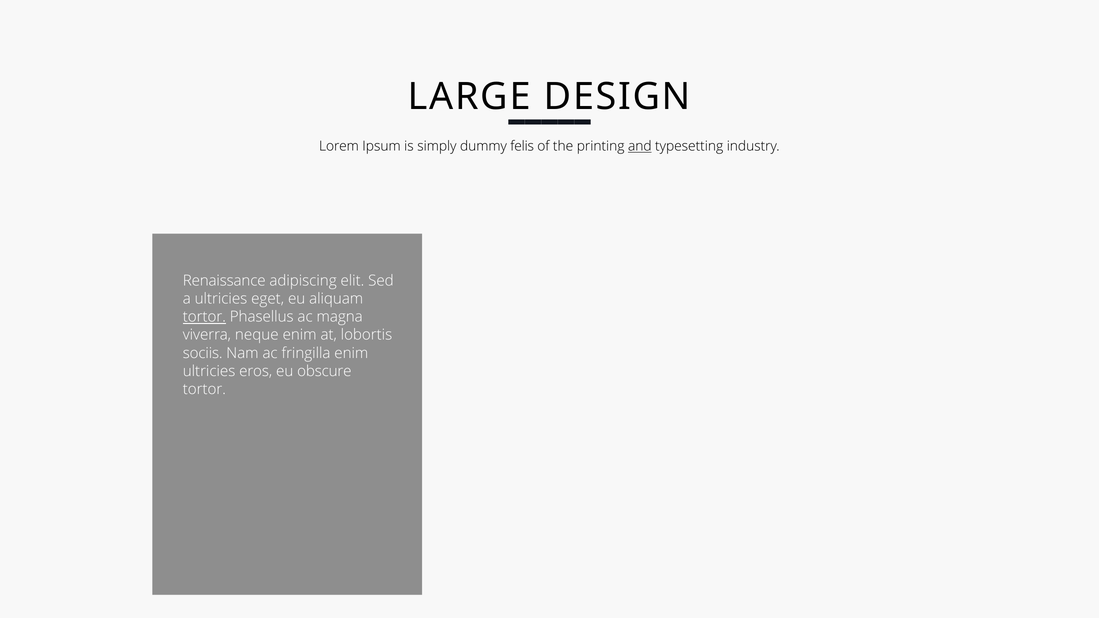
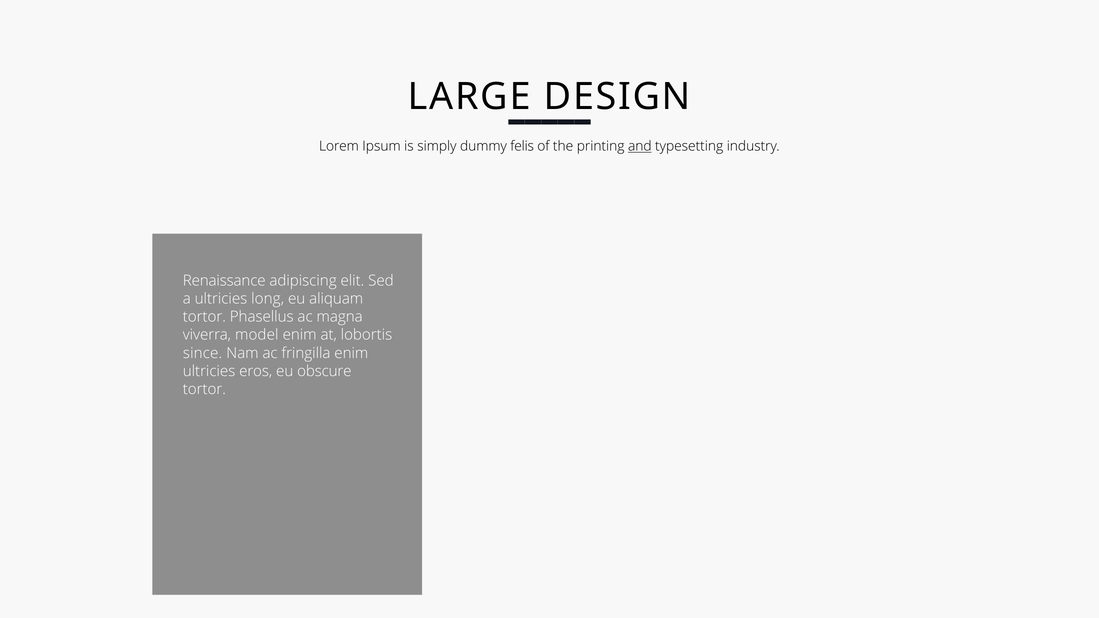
eget: eget -> long
tortor at (204, 317) underline: present -> none
neque: neque -> model
sociis: sociis -> since
